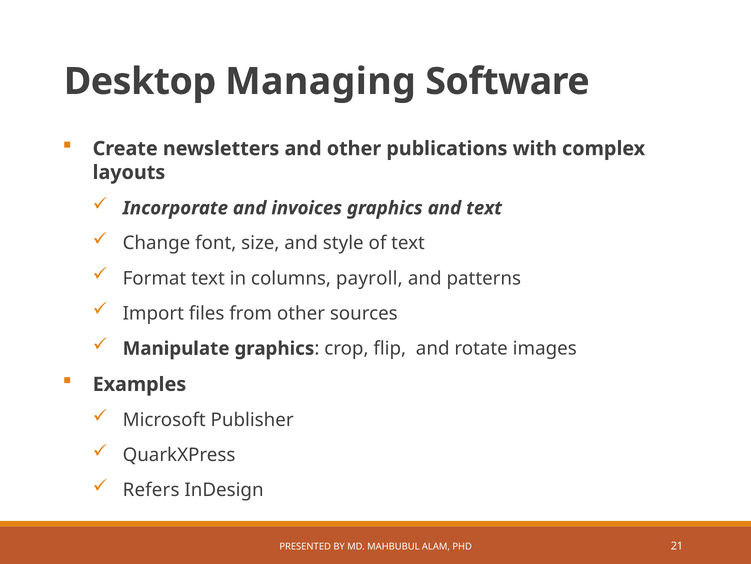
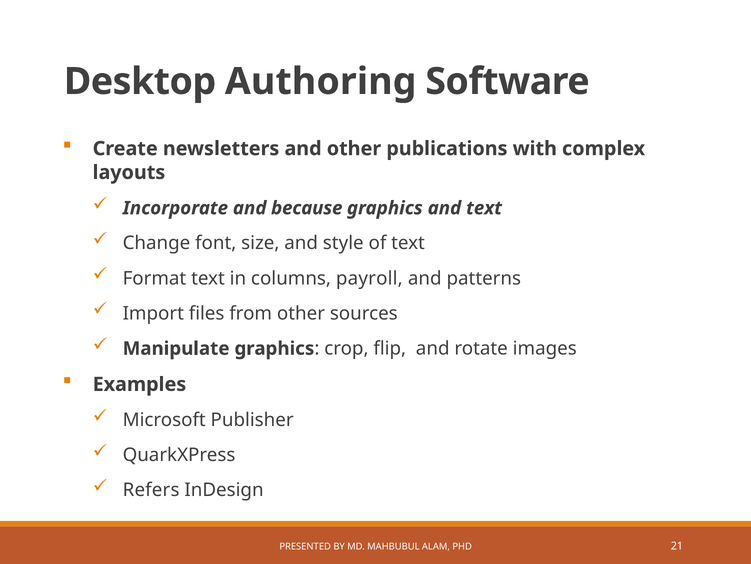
Managing: Managing -> Authoring
invoices: invoices -> because
